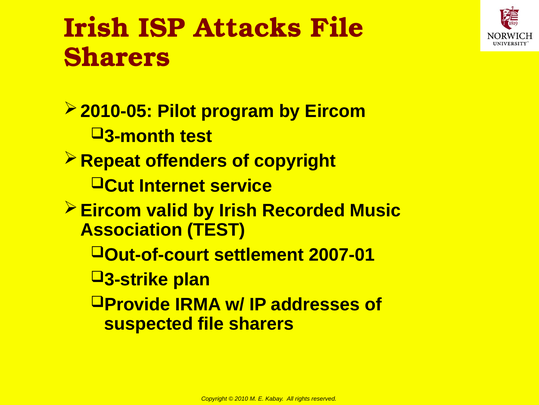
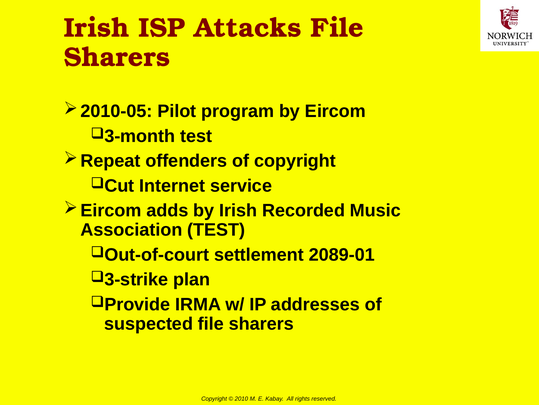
valid: valid -> adds
2007-01: 2007-01 -> 2089-01
